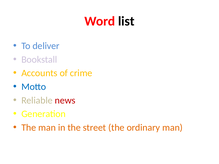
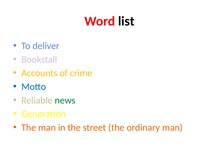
news colour: red -> green
